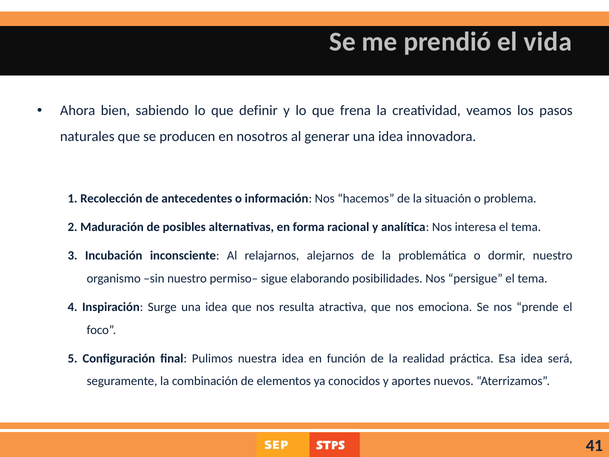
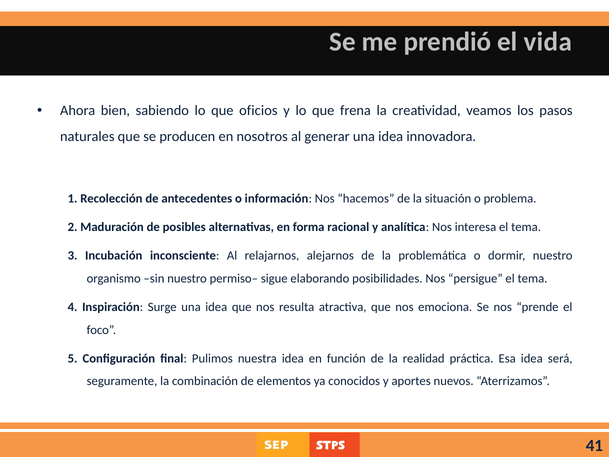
definir: definir -> oficios
